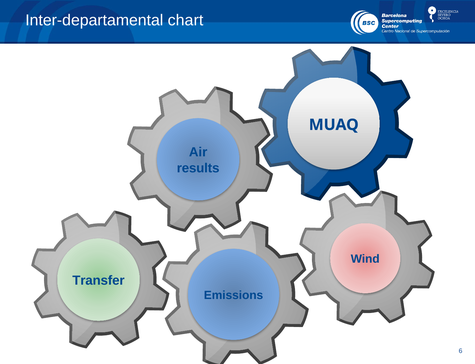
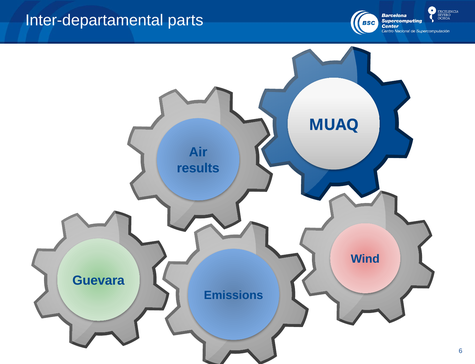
chart: chart -> parts
Transfer: Transfer -> Guevara
